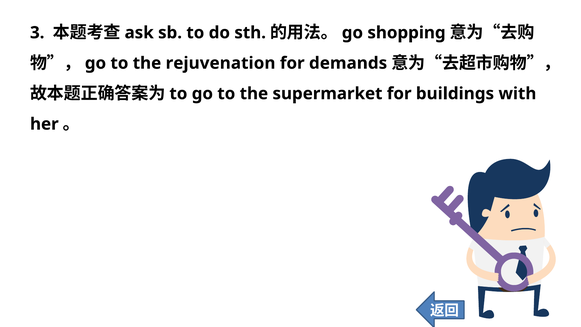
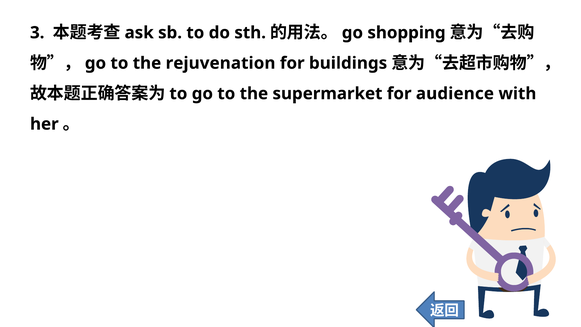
demands: demands -> buildings
buildings: buildings -> audience
